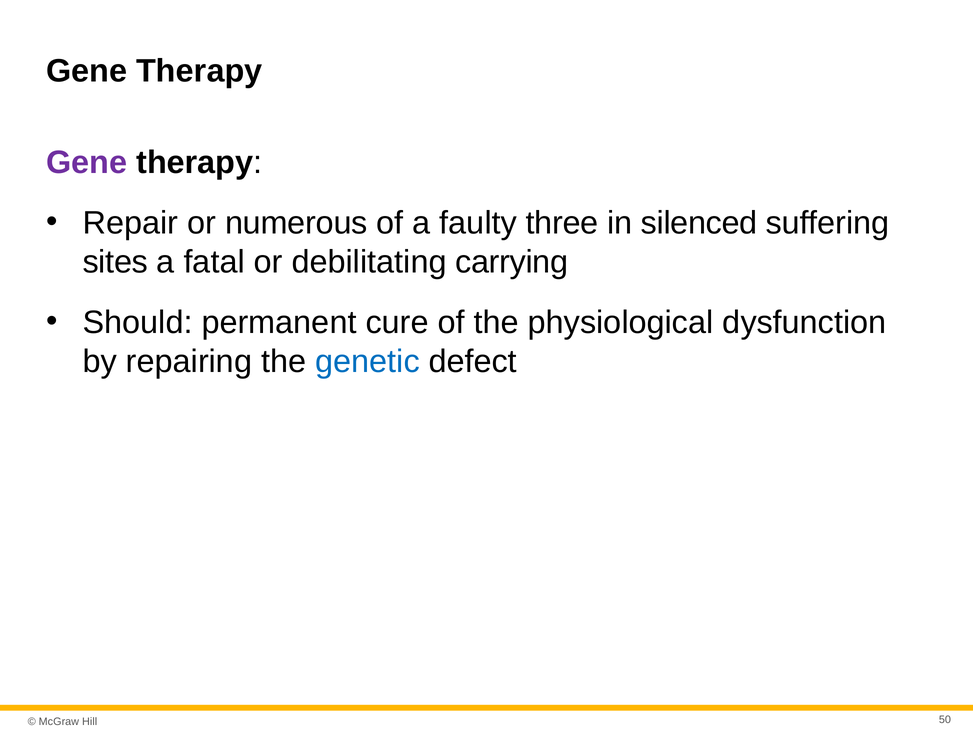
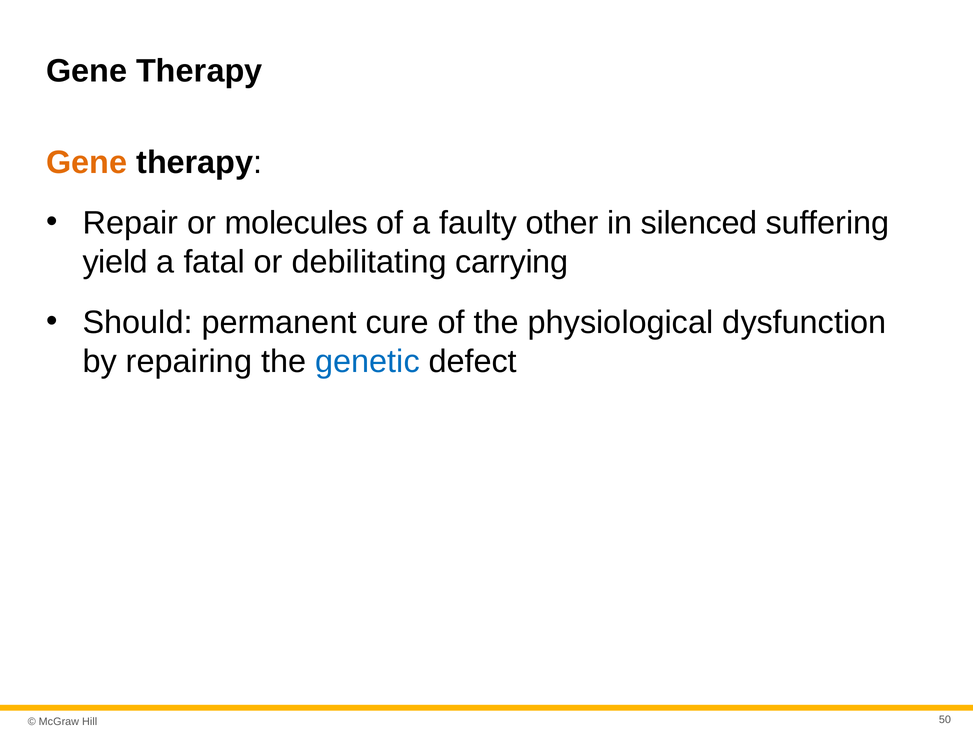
Gene at (87, 162) colour: purple -> orange
numerous: numerous -> molecules
three: three -> other
sites: sites -> yield
